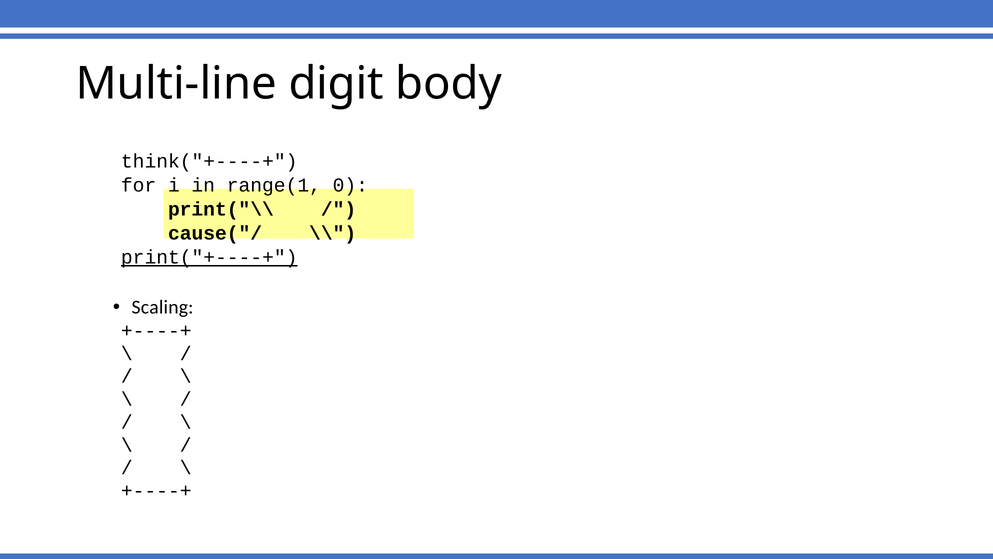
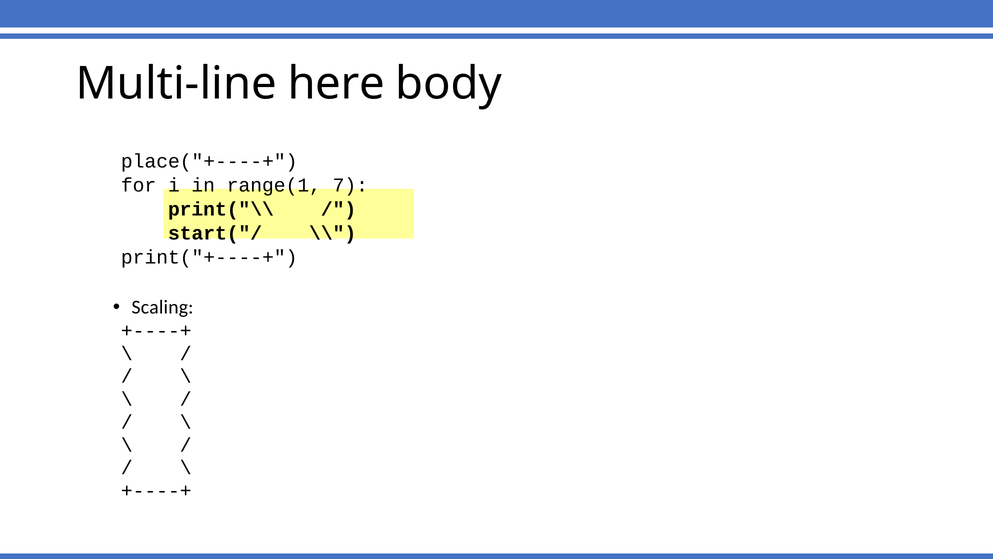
digit: digit -> here
think("+----+: think("+----+ -> place("+----+
0: 0 -> 7
cause("/: cause("/ -> start("/
print("+----+ underline: present -> none
